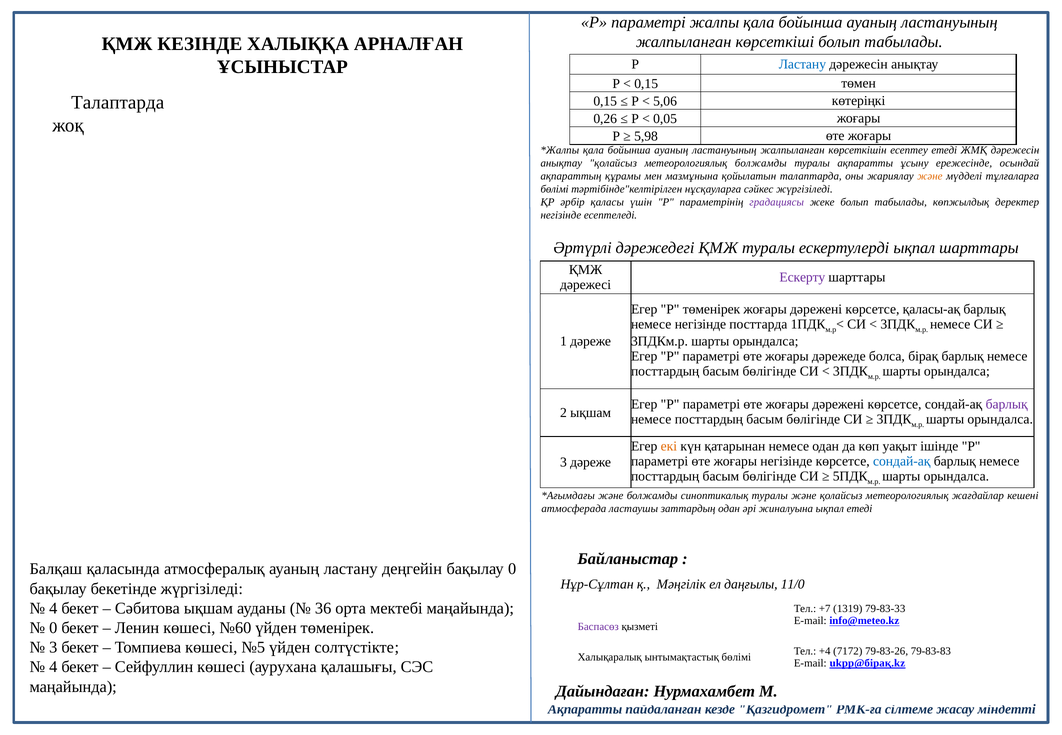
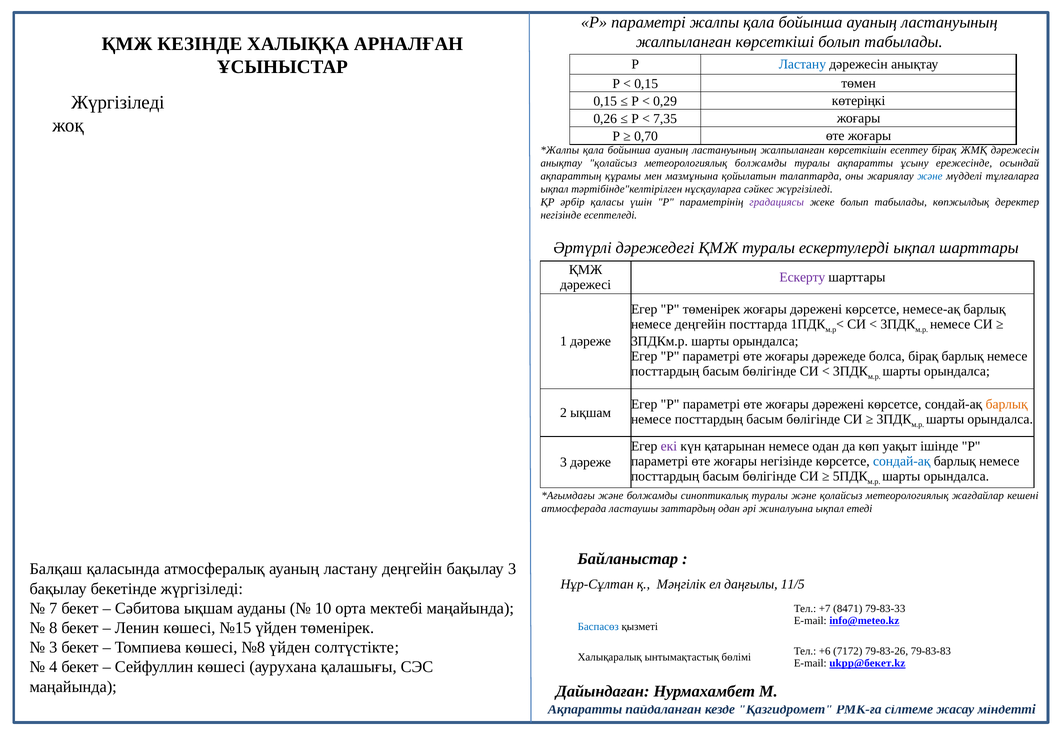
Талаптарда at (118, 103): Талаптарда -> Жүргізіледі
5,06: 5,06 -> 0,29
0,05: 0,05 -> 7,35
5,98: 5,98 -> 0,70
есептеу етеді: етеді -> бірақ
және at (930, 176) colour: orange -> blue
бөлімі at (555, 189): бөлімі -> ықпал
қаласы-ақ: қаласы-ақ -> немесе-ақ
немесе негізінде: негізінде -> деңгейін
барлық at (1007, 404) colour: purple -> orange
екі colour: orange -> purple
бақылау 0: 0 -> 3
11/0: 11/0 -> 11/5
4 at (53, 608): 4 -> 7
36: 36 -> 10
1319: 1319 -> 8471
0 at (53, 628): 0 -> 8
№60: №60 -> №15
Баспасөз colour: purple -> blue
№5: №5 -> №8
+4: +4 -> +6
ukpp@бірақ.kz: ukpp@бірақ.kz -> ukpp@бекет.kz
